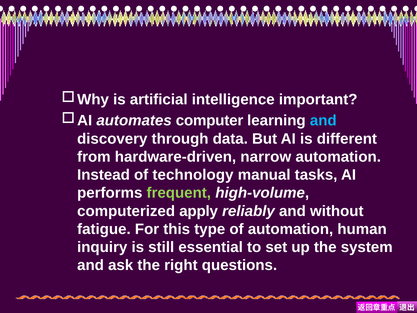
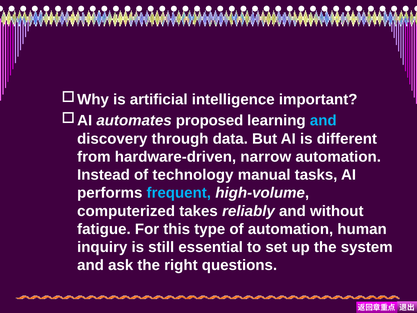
computer: computer -> proposed
frequent colour: light green -> light blue
apply: apply -> takes
